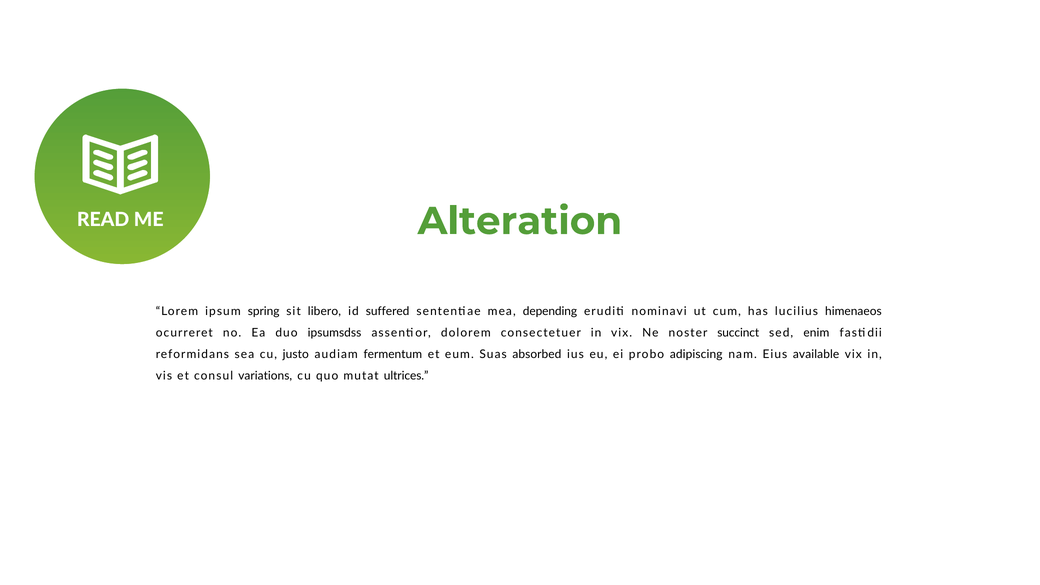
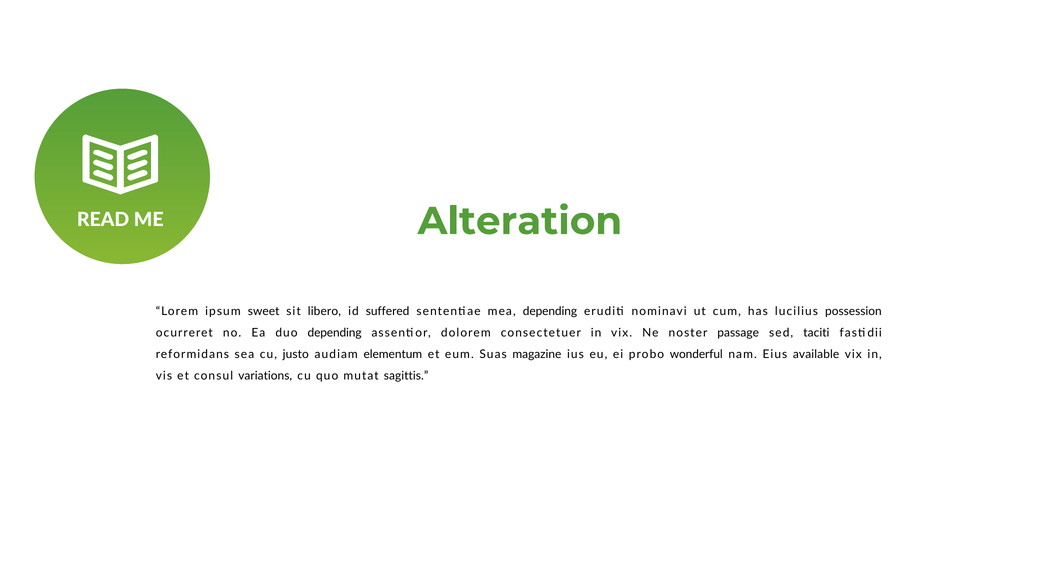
spring: spring -> sweet
himenaeos: himenaeos -> possession
duo ipsumsdss: ipsumsdss -> depending
succinct: succinct -> passage
enim: enim -> taciti
fermentum: fermentum -> elementum
absorbed: absorbed -> magazine
adipiscing: adipiscing -> wonderful
ultrices: ultrices -> sagittis
